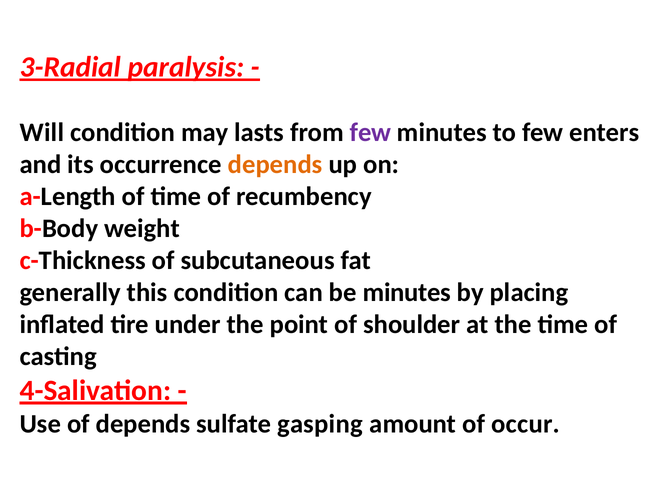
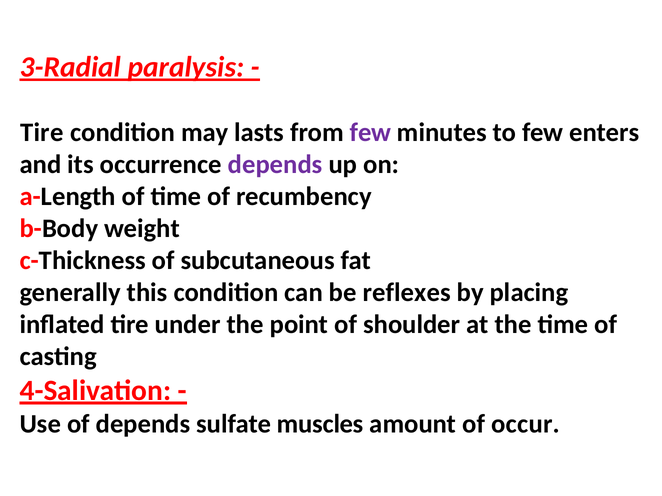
Will at (42, 133): Will -> Tire
depends at (275, 165) colour: orange -> purple
be minutes: minutes -> reflexes
gasping: gasping -> muscles
